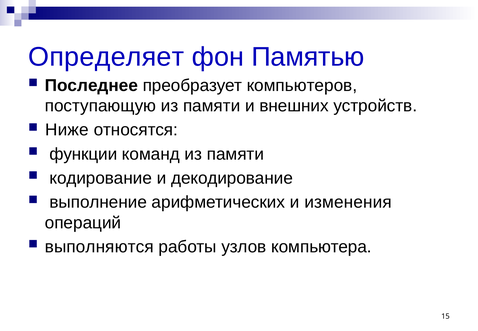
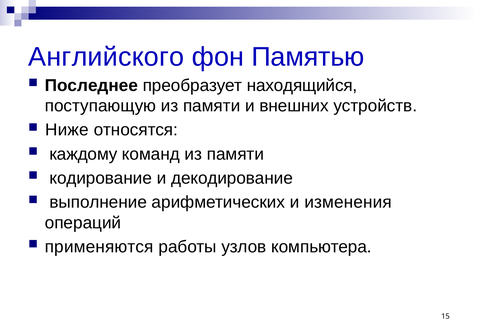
Определяет: Определяет -> Английского
компьютеров: компьютеров -> находящийся
функции: функции -> каждому
выполняются: выполняются -> применяются
